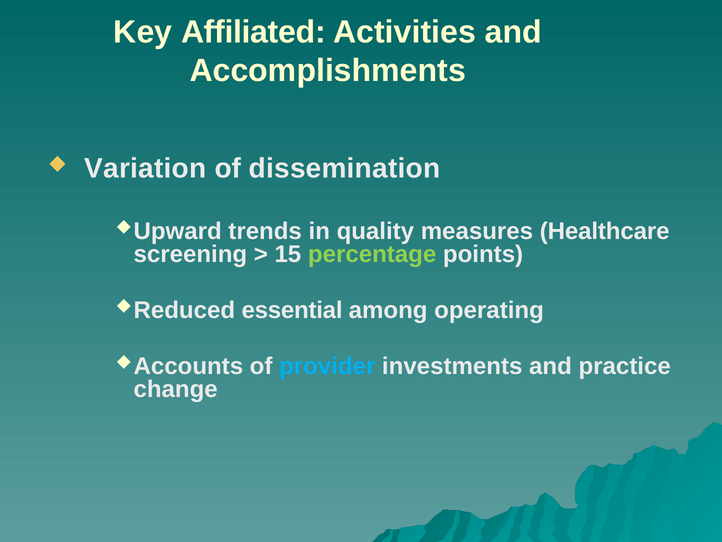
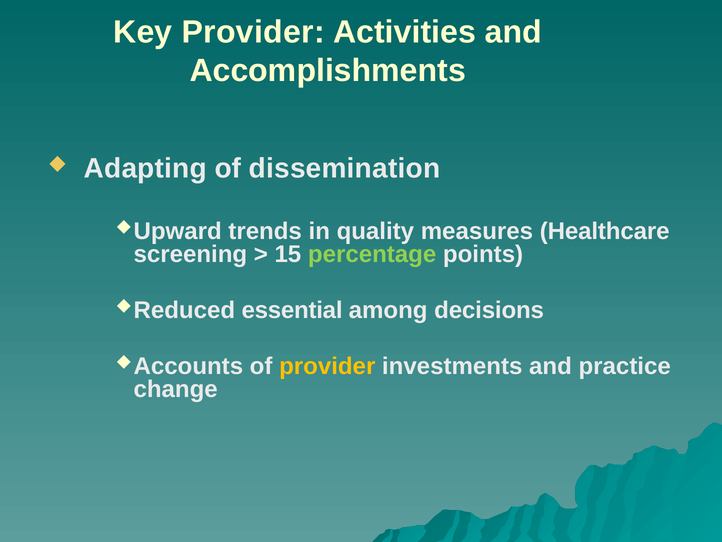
Key Affiliated: Affiliated -> Provider
Variation: Variation -> Adapting
operating: operating -> decisions
provider at (327, 366) colour: light blue -> yellow
